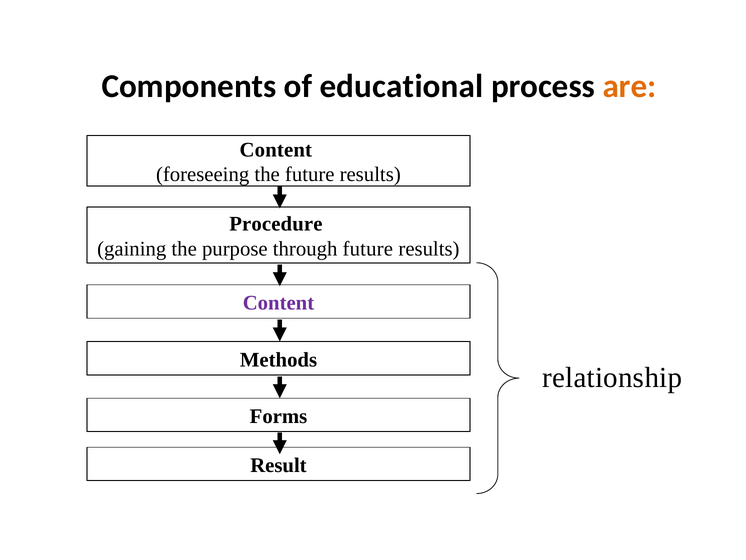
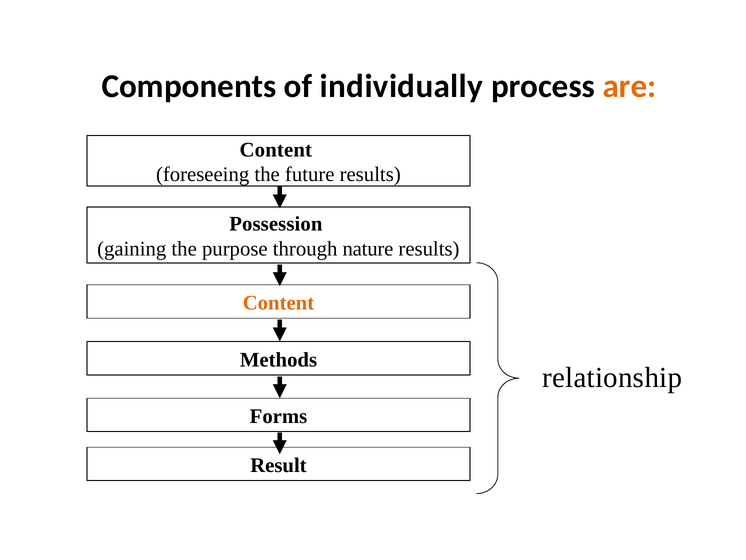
educational: educational -> individually
Procedure: Procedure -> Possession
through future: future -> nature
Content at (278, 303) colour: purple -> orange
